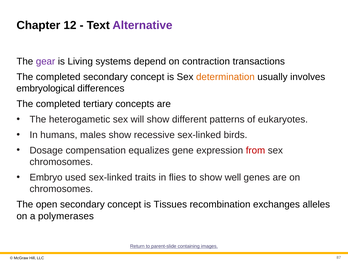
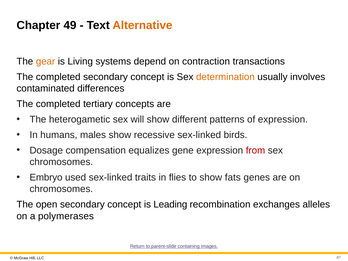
12: 12 -> 49
Alternative colour: purple -> orange
gear colour: purple -> orange
embryological: embryological -> contaminated
of eukaryotes: eukaryotes -> expression
well: well -> fats
Tissues: Tissues -> Leading
